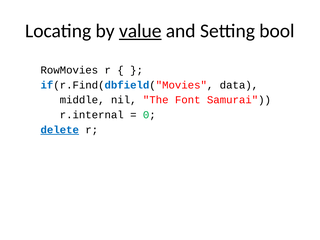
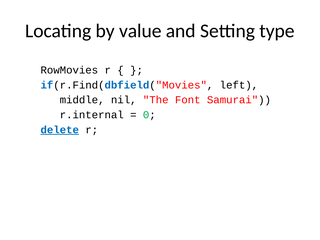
value underline: present -> none
bool: bool -> type
data: data -> left
